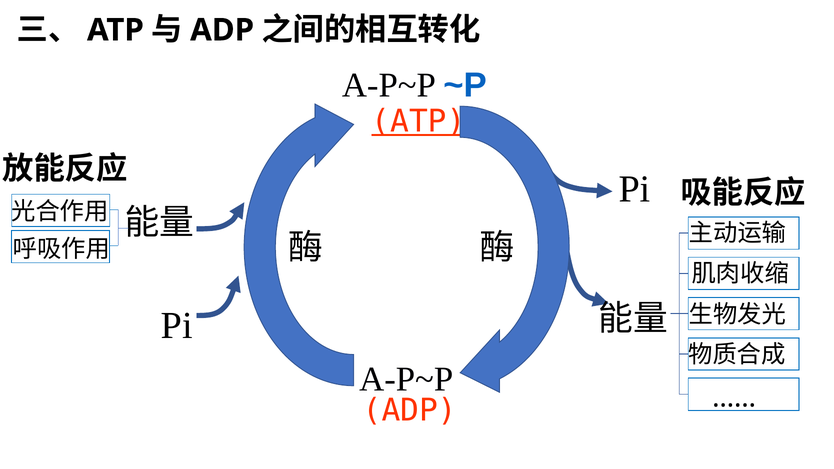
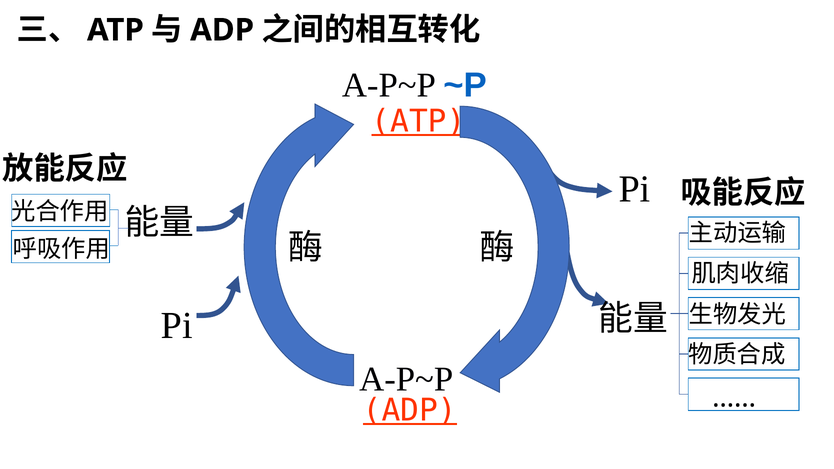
ADP at (410, 411) underline: none -> present
